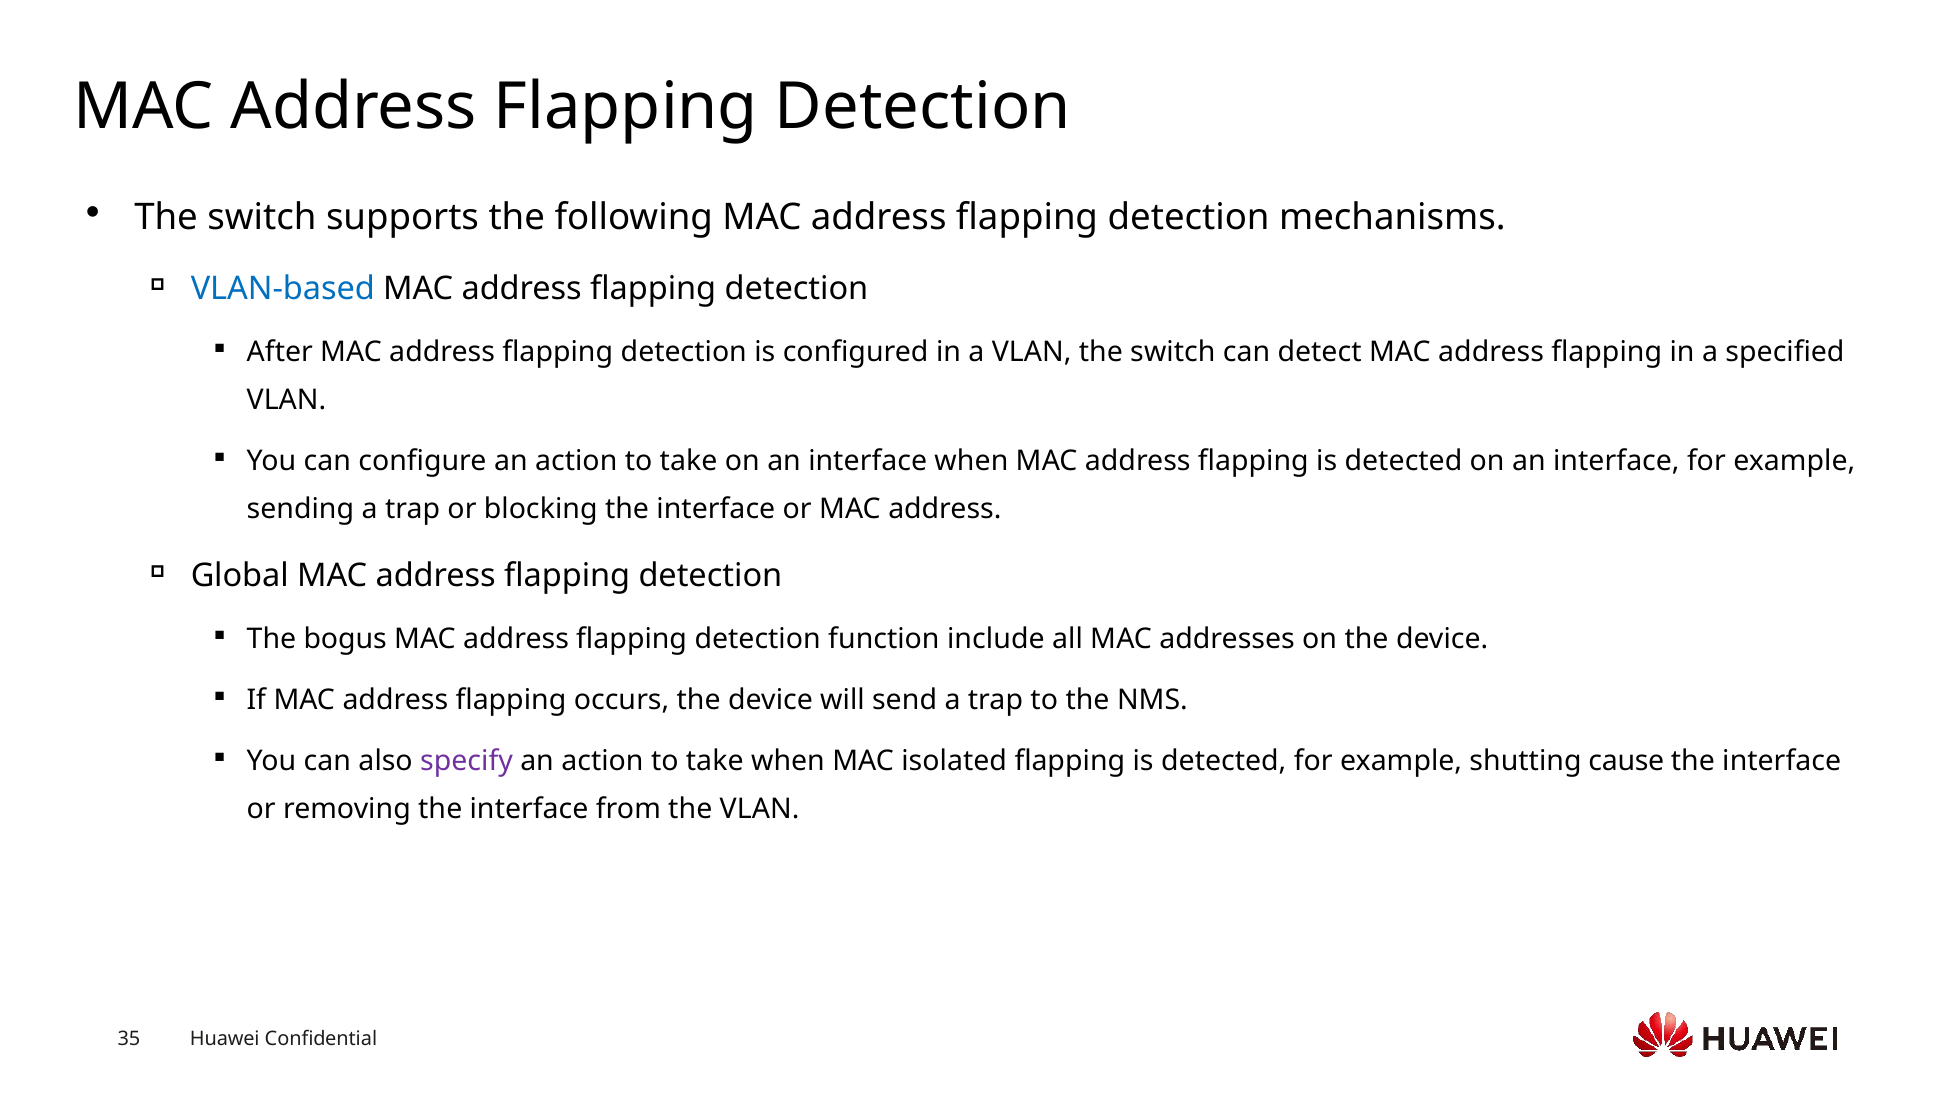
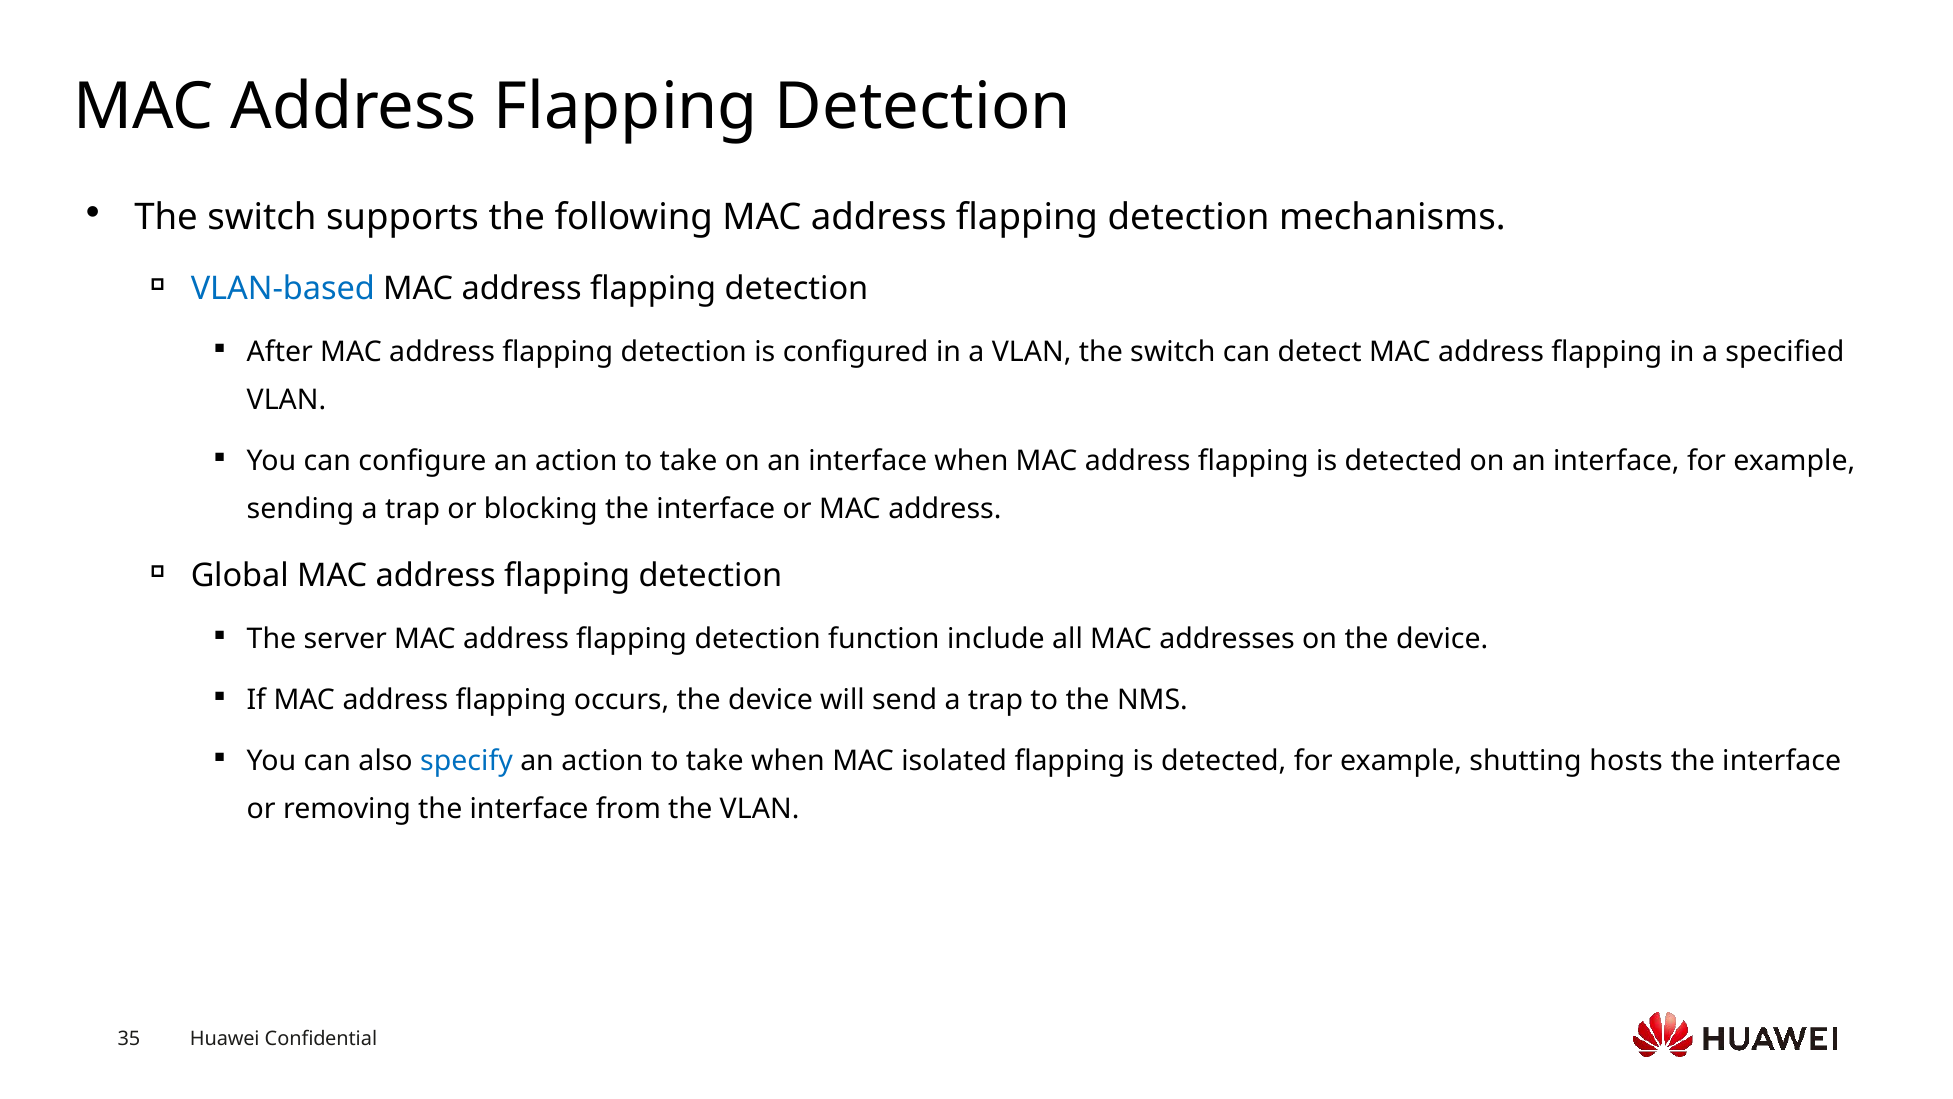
bogus: bogus -> server
specify colour: purple -> blue
cause: cause -> hosts
